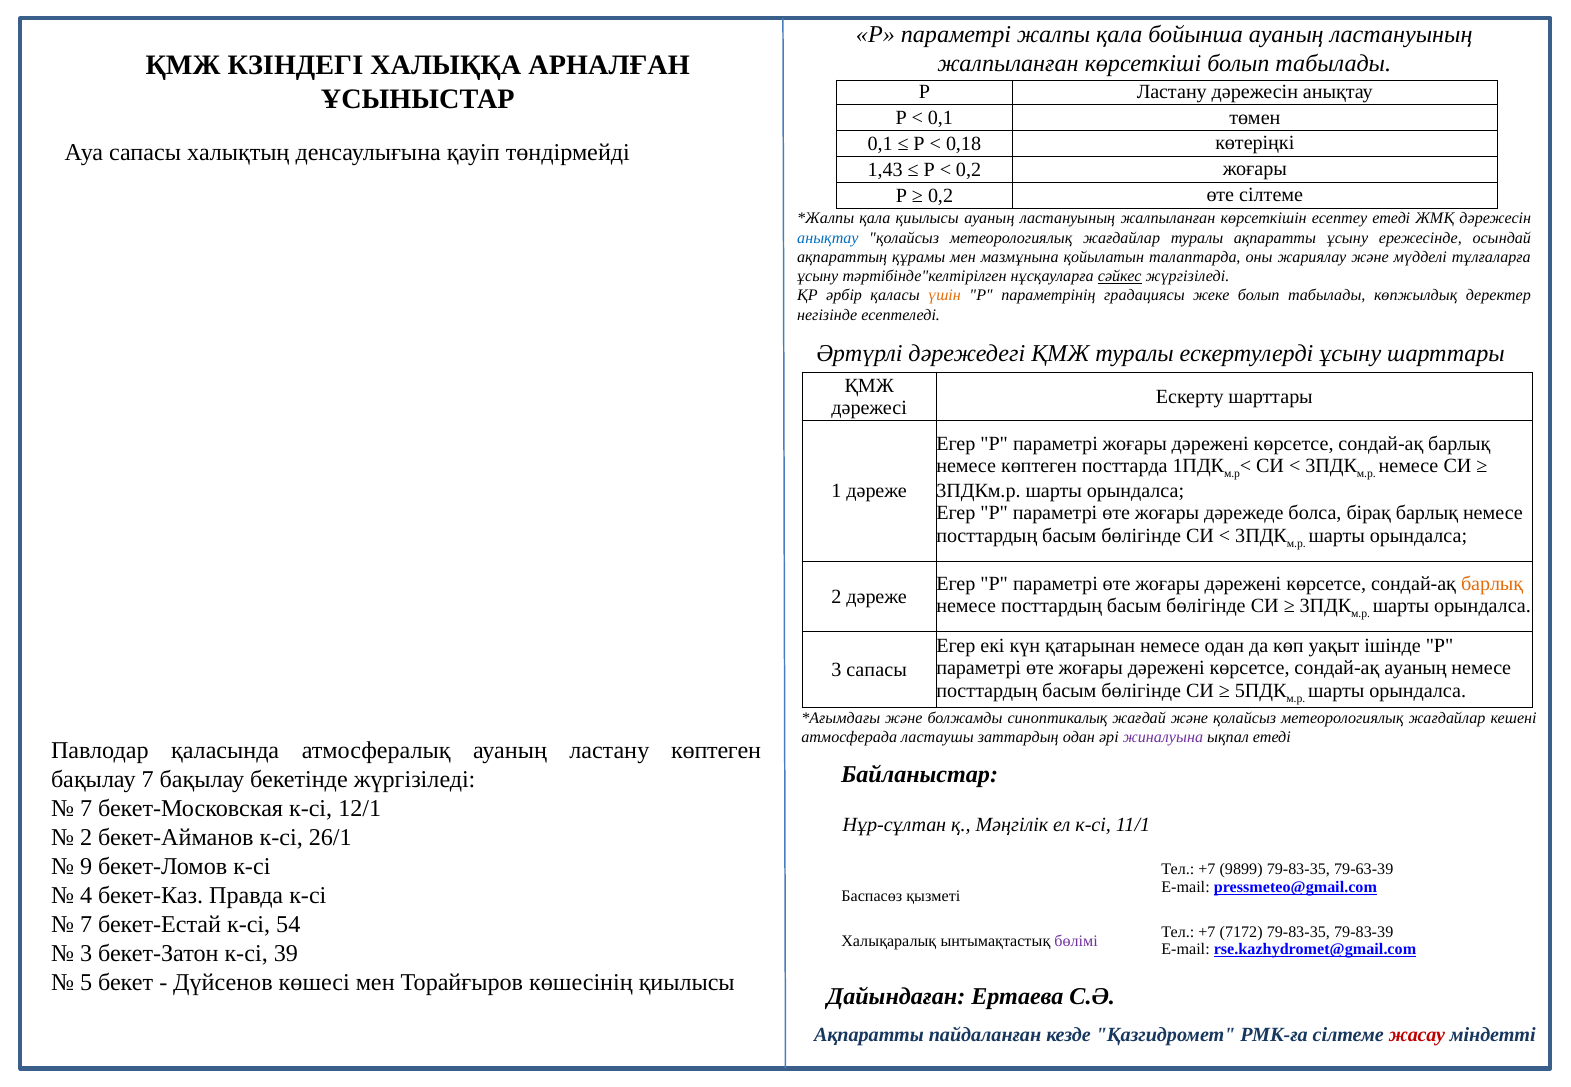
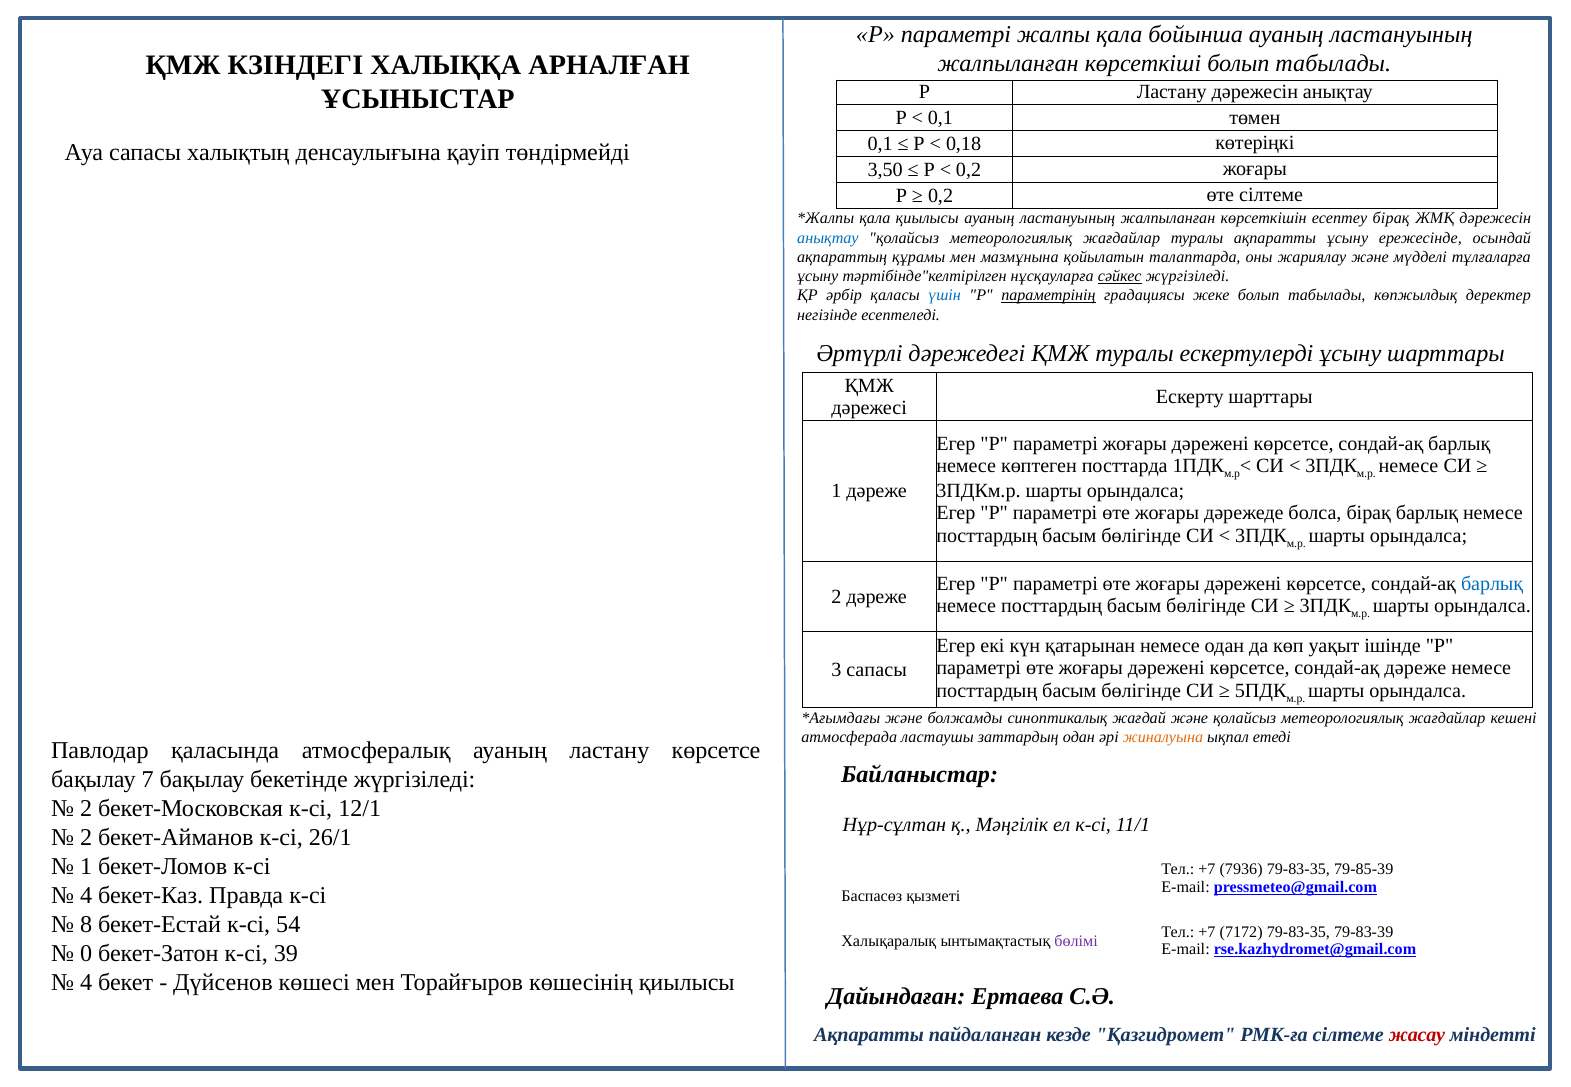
1,43: 1,43 -> 3,50
есептеу етеді: етеді -> бірақ
үшін colour: orange -> blue
параметрінің underline: none -> present
барлық at (1492, 584) colour: orange -> blue
сондай-ақ ауаның: ауаның -> дәреже
жиналуына colour: purple -> orange
ластану көптеген: көптеген -> көрсетсе
7 at (86, 809): 7 -> 2
9 at (86, 867): 9 -> 1
9899: 9899 -> 7936
79-63-39: 79-63-39 -> 79-85-39
7 at (86, 925): 7 -> 8
3 at (86, 954): 3 -> 0
5 at (86, 983): 5 -> 4
